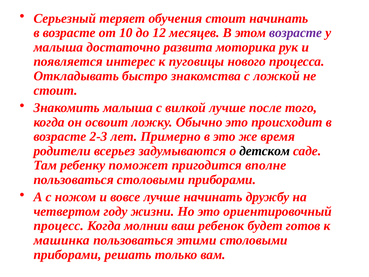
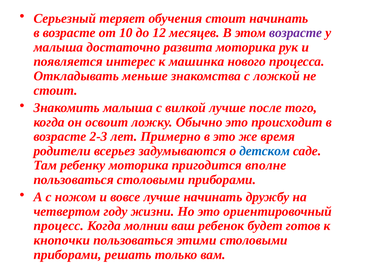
пуговицы: пуговицы -> машинка
быстро: быстро -> меньше
детском colour: black -> blue
ребенку поможет: поможет -> моторика
машинка: машинка -> кнопочки
